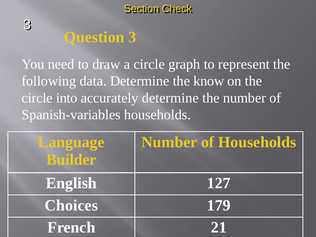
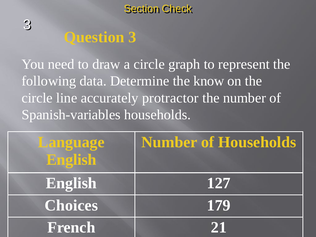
into: into -> line
accurately determine: determine -> protractor
Builder at (71, 160): Builder -> English
